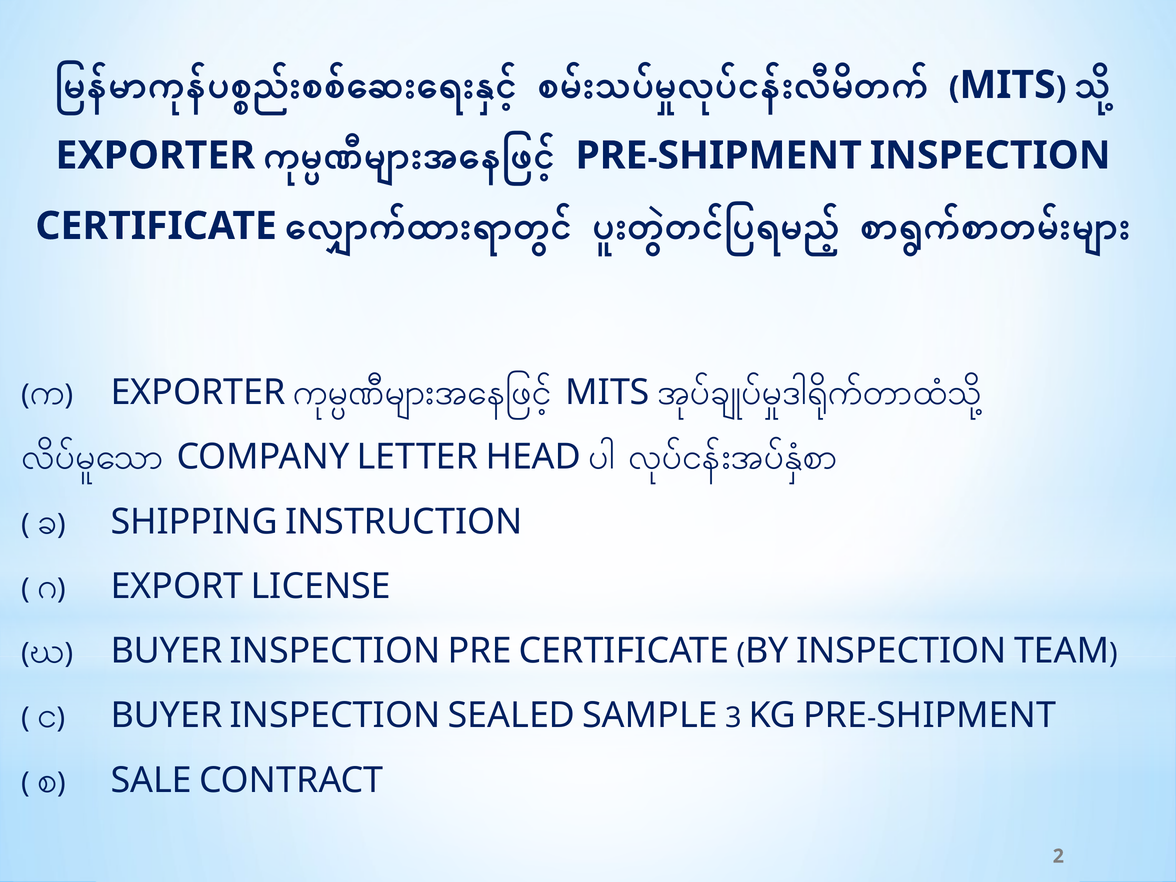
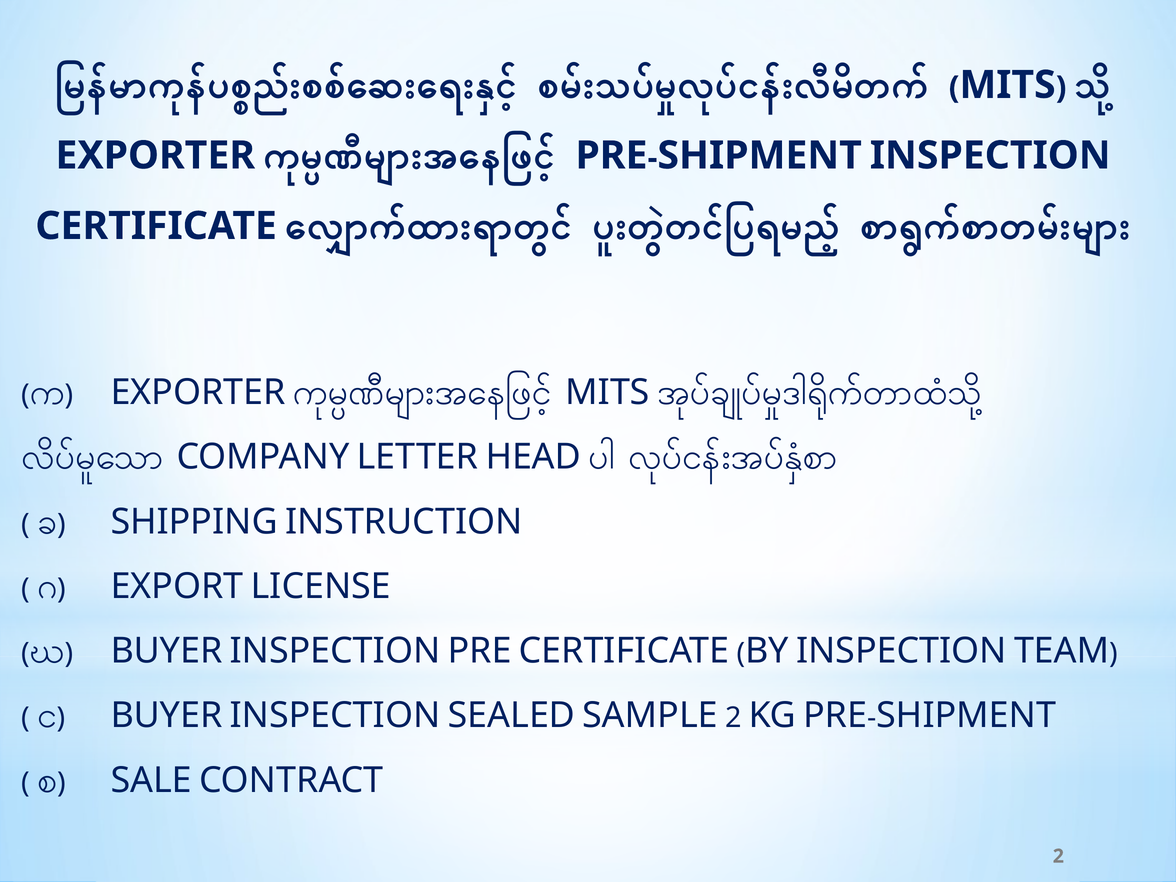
SAMPLE 3: 3 -> 2
